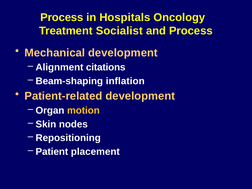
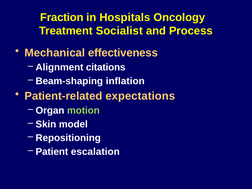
Process at (62, 17): Process -> Fraction
Mechanical development: development -> effectiveness
Patient-related development: development -> expectations
motion colour: yellow -> light green
nodes: nodes -> model
placement: placement -> escalation
